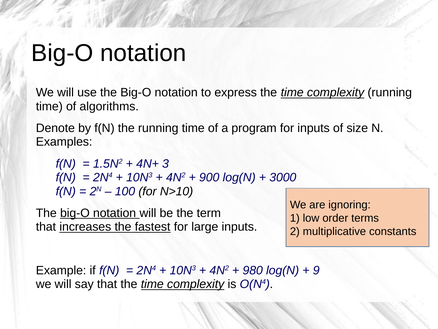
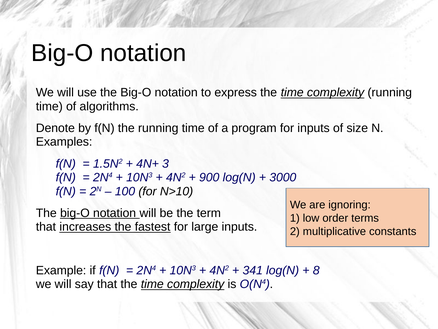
980: 980 -> 341
9: 9 -> 8
